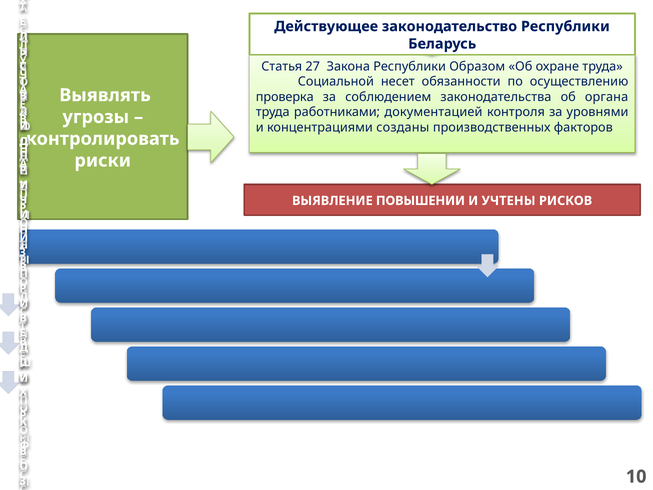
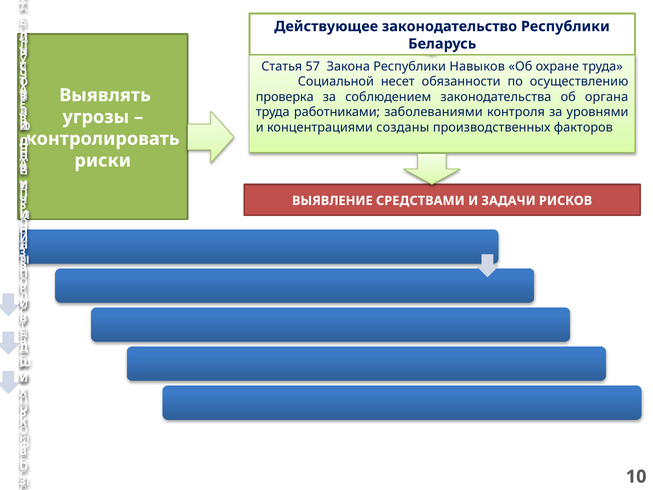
27: 27 -> 57
Образом: Образом -> Навыков
документацией: документацией -> заболеваниями
ПОВЫШЕНИИ: ПОВЫШЕНИИ -> СРЕДСТВАМИ
УЧТЕНЫ: УЧТЕНЫ -> ЗАДАЧИ
